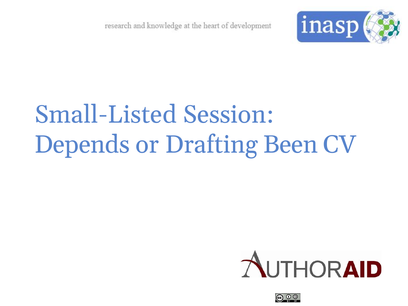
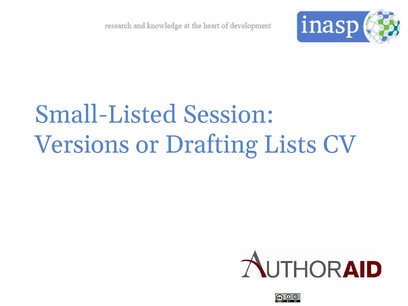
Depends: Depends -> Versions
Been: Been -> Lists
